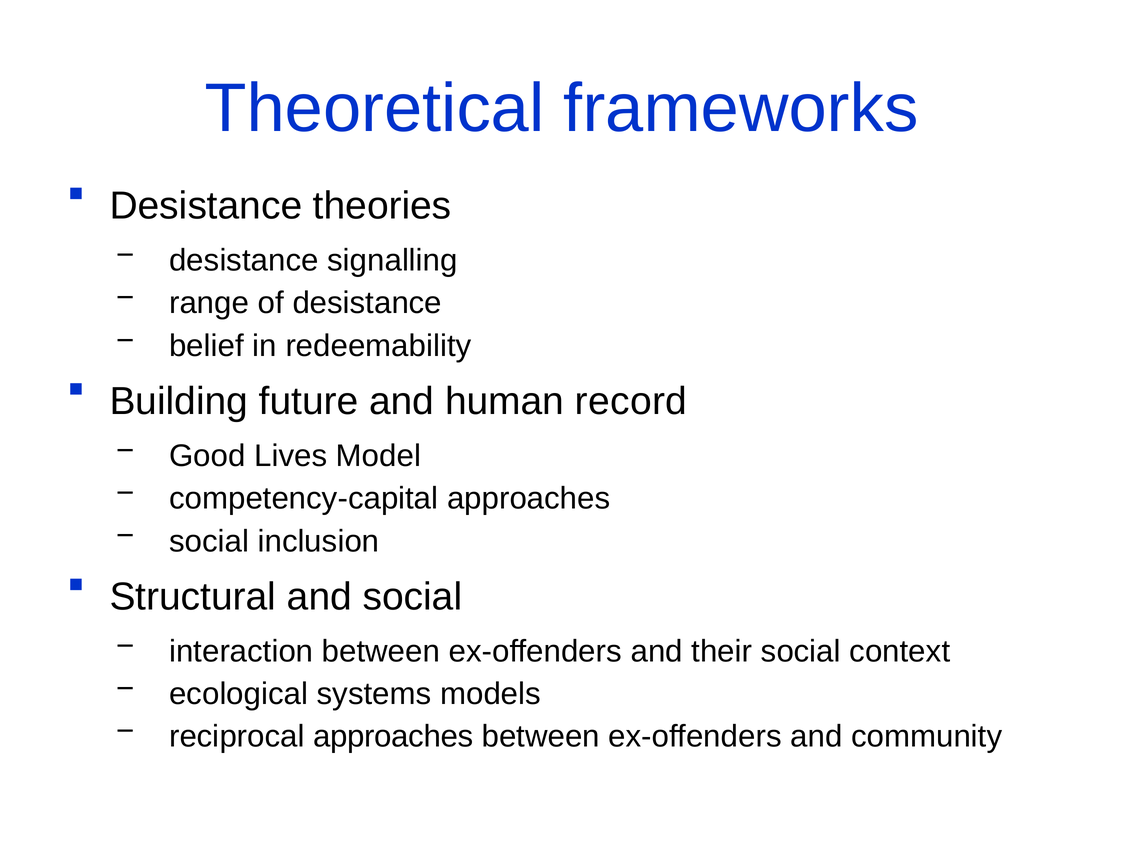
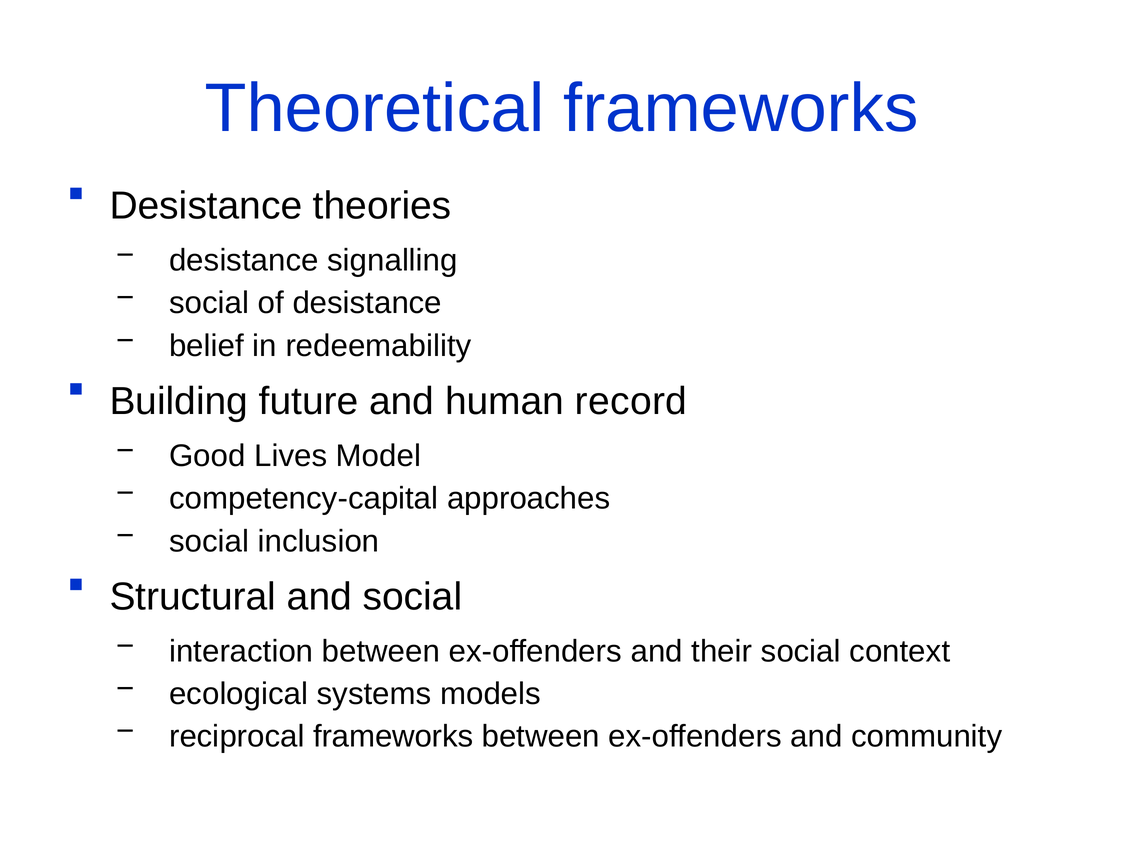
range at (209, 303): range -> social
reciprocal approaches: approaches -> frameworks
